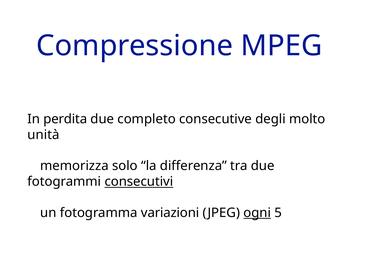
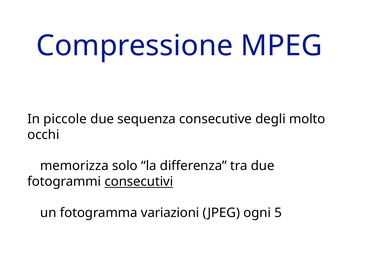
perdita: perdita -> piccole
completo: completo -> sequenza
unità: unità -> occhi
ogni underline: present -> none
